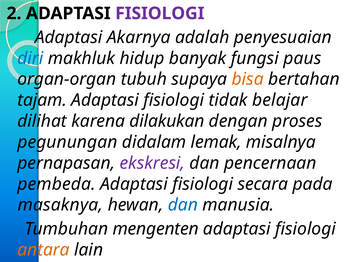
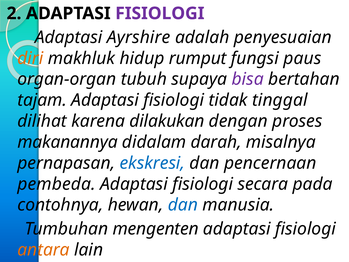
Akarnya: Akarnya -> Ayrshire
diri colour: blue -> orange
banyak: banyak -> rumput
bisa colour: orange -> purple
belajar: belajar -> tinggal
pegunungan: pegunungan -> makanannya
lemak: lemak -> darah
ekskresi colour: purple -> blue
masaknya: masaknya -> contohnya
